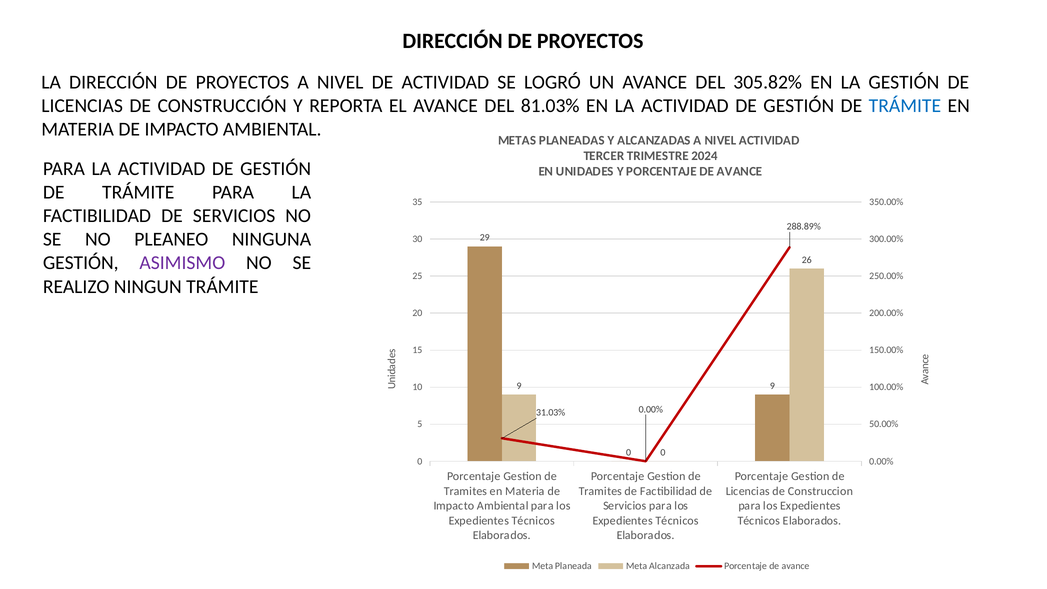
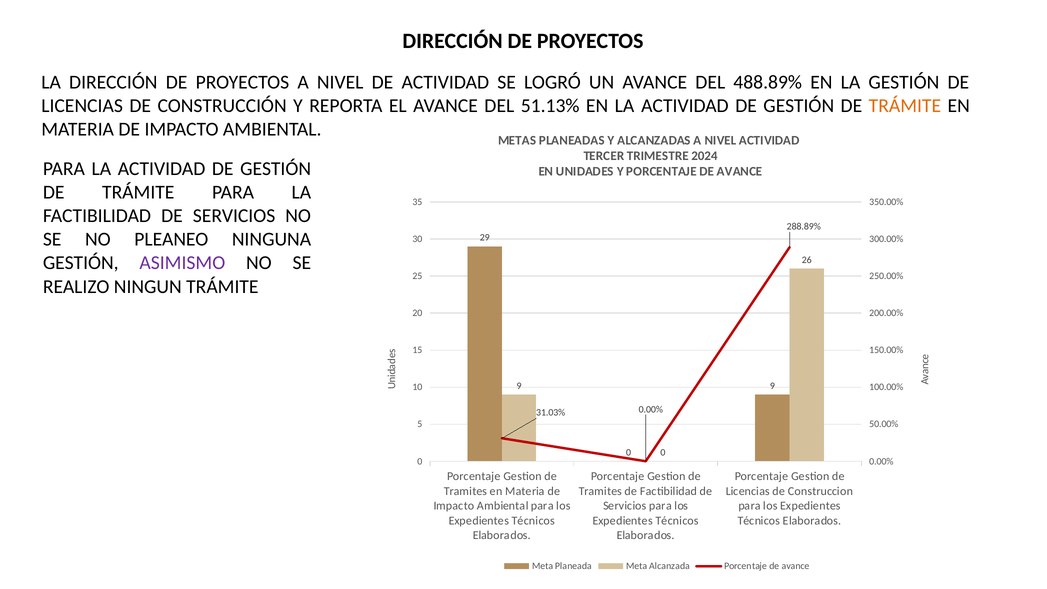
305.82%: 305.82% -> 488.89%
81.03%: 81.03% -> 51.13%
TRÁMITE at (905, 106) colour: blue -> orange
